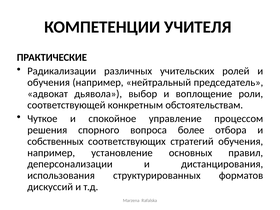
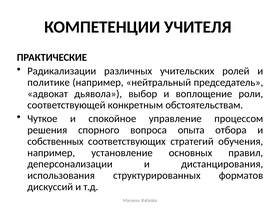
обучения at (49, 82): обучения -> политике
более: более -> опыта
